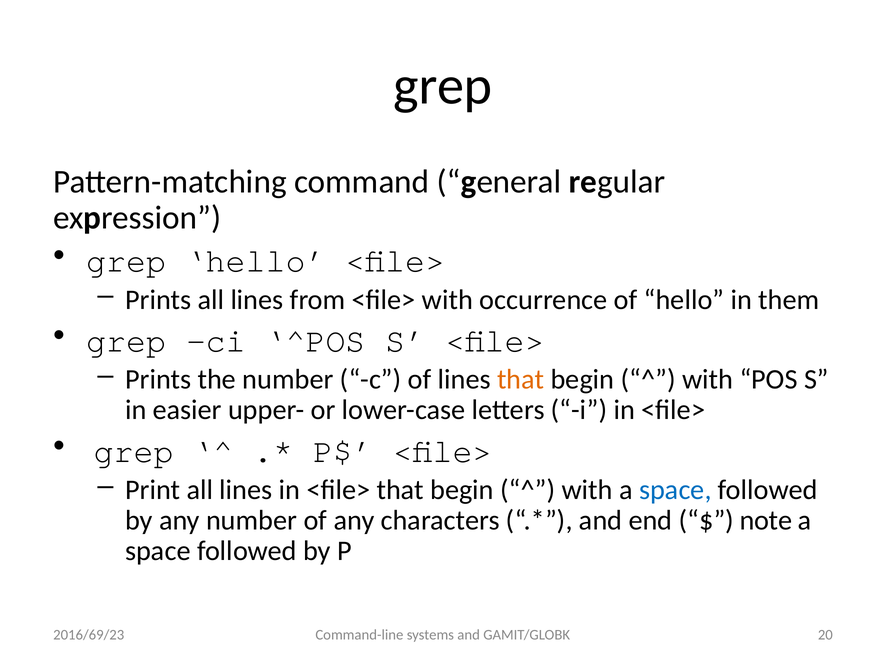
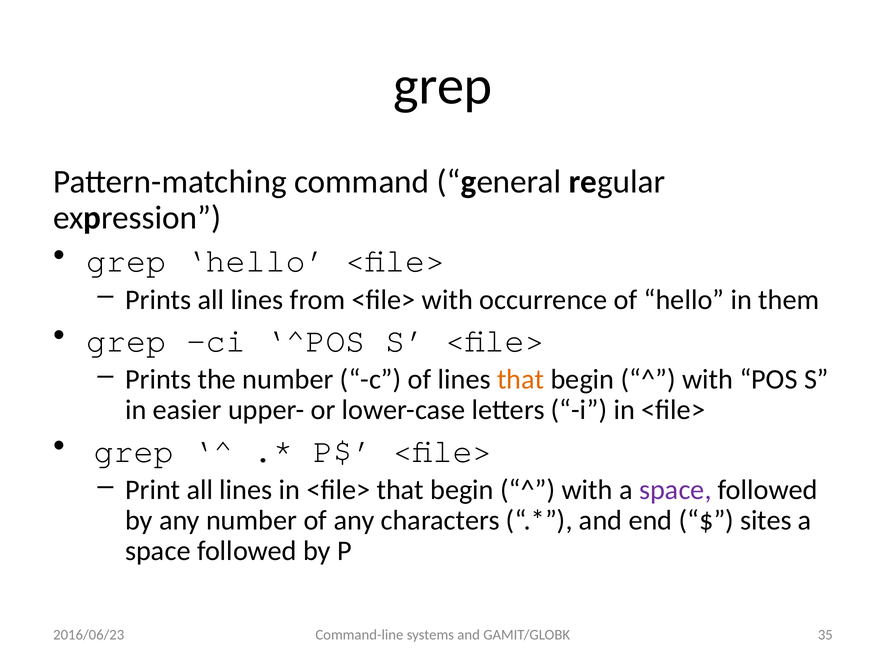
space at (675, 490) colour: blue -> purple
note: note -> sites
20: 20 -> 35
2016/69/23: 2016/69/23 -> 2016/06/23
